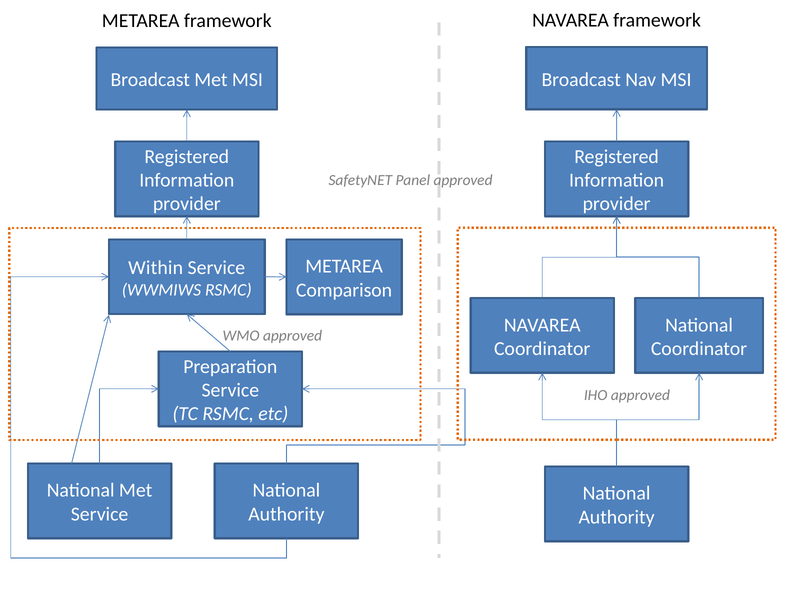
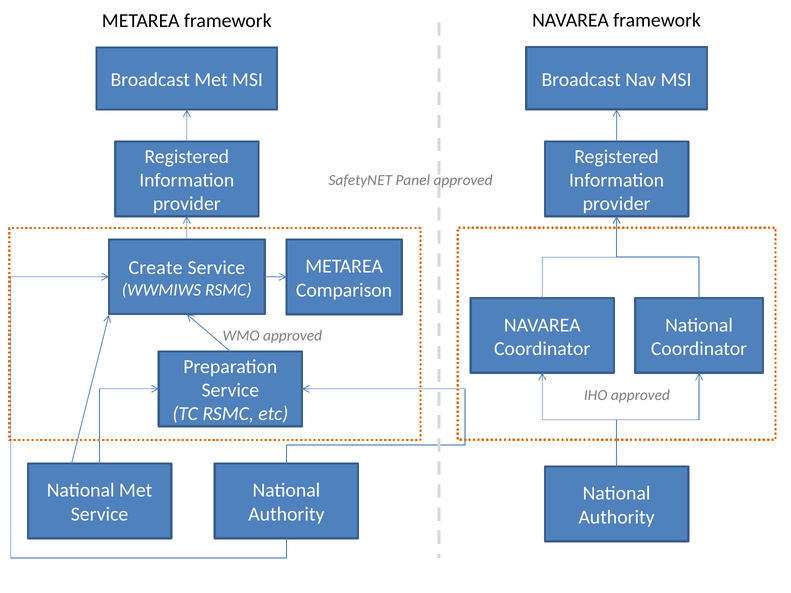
Within: Within -> Create
